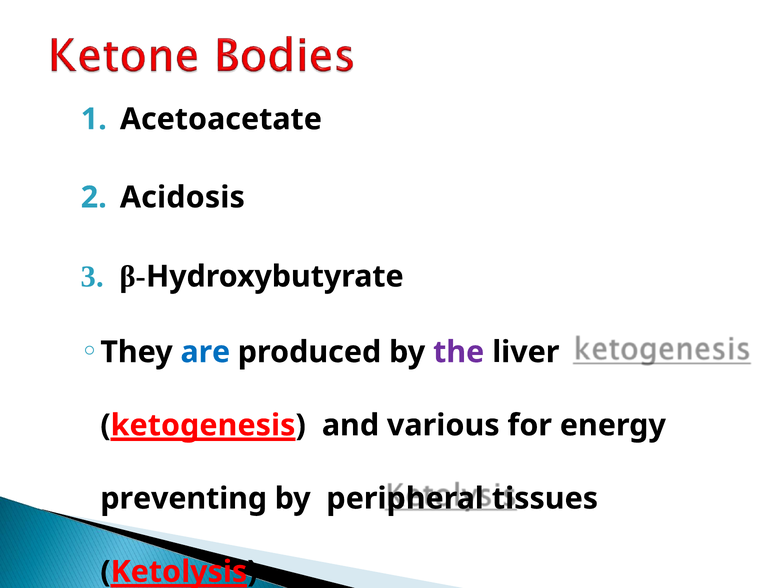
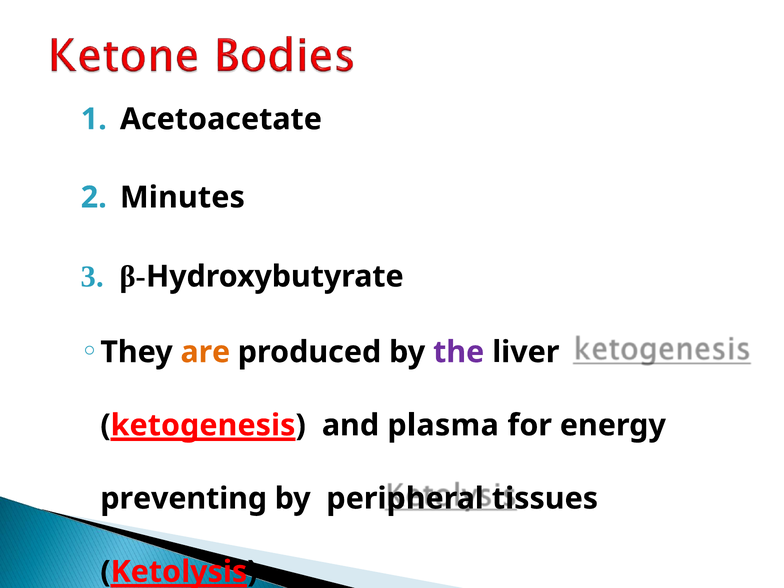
Acidosis: Acidosis -> Minutes
are colour: blue -> orange
various: various -> plasma
